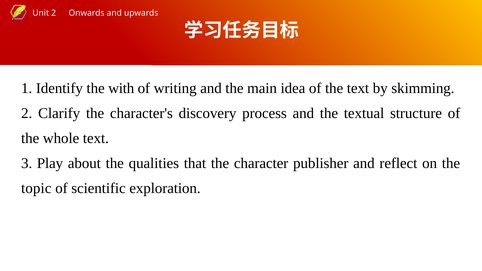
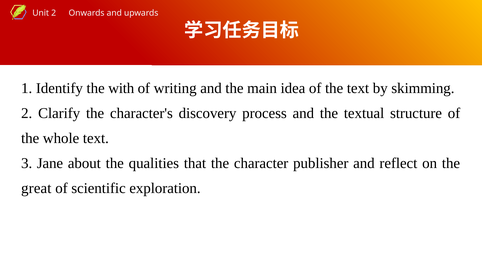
Play: Play -> Jane
topic: topic -> great
